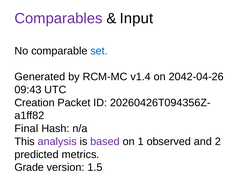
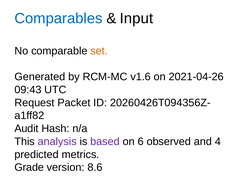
Comparables colour: purple -> blue
set colour: blue -> orange
v1.4: v1.4 -> v1.6
2042-04-26: 2042-04-26 -> 2021-04-26
Creation: Creation -> Request
Final: Final -> Audit
1: 1 -> 6
2: 2 -> 4
1.5: 1.5 -> 8.6
